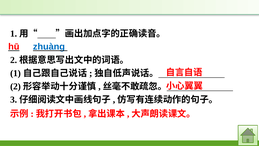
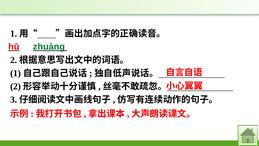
zhuàng colour: blue -> green
